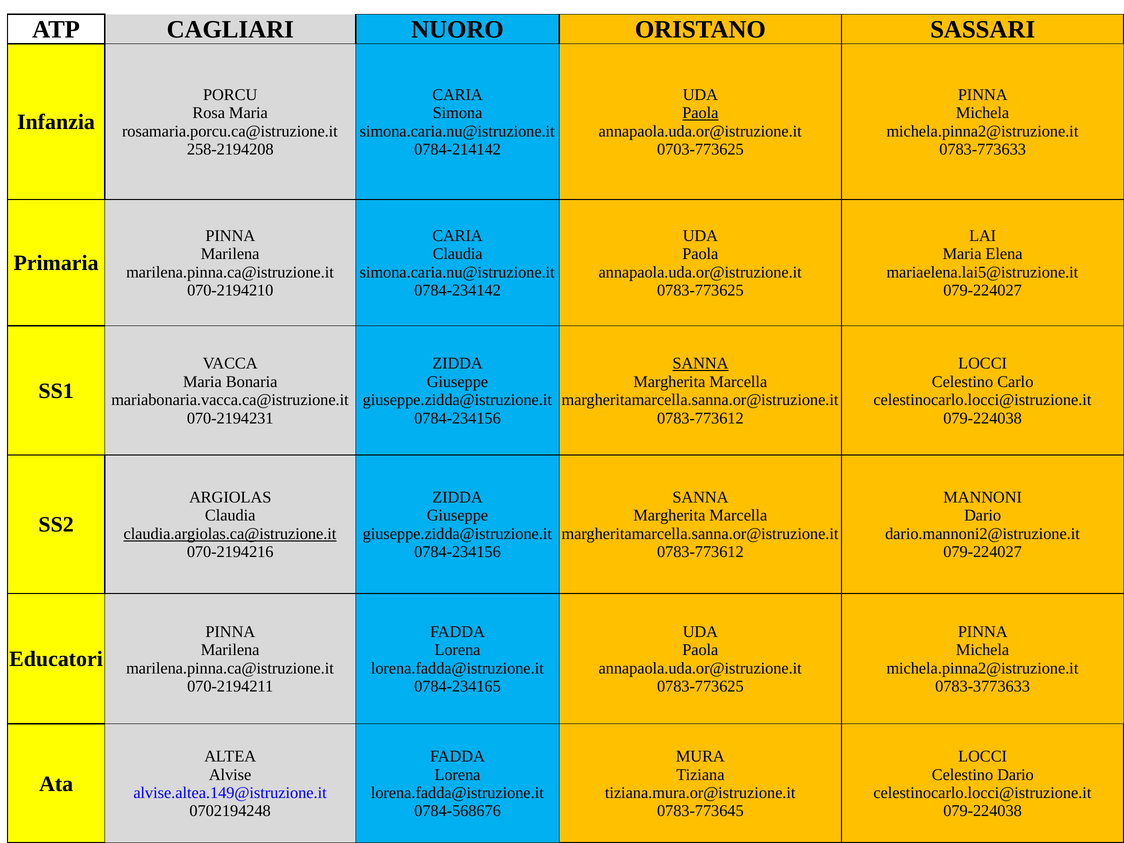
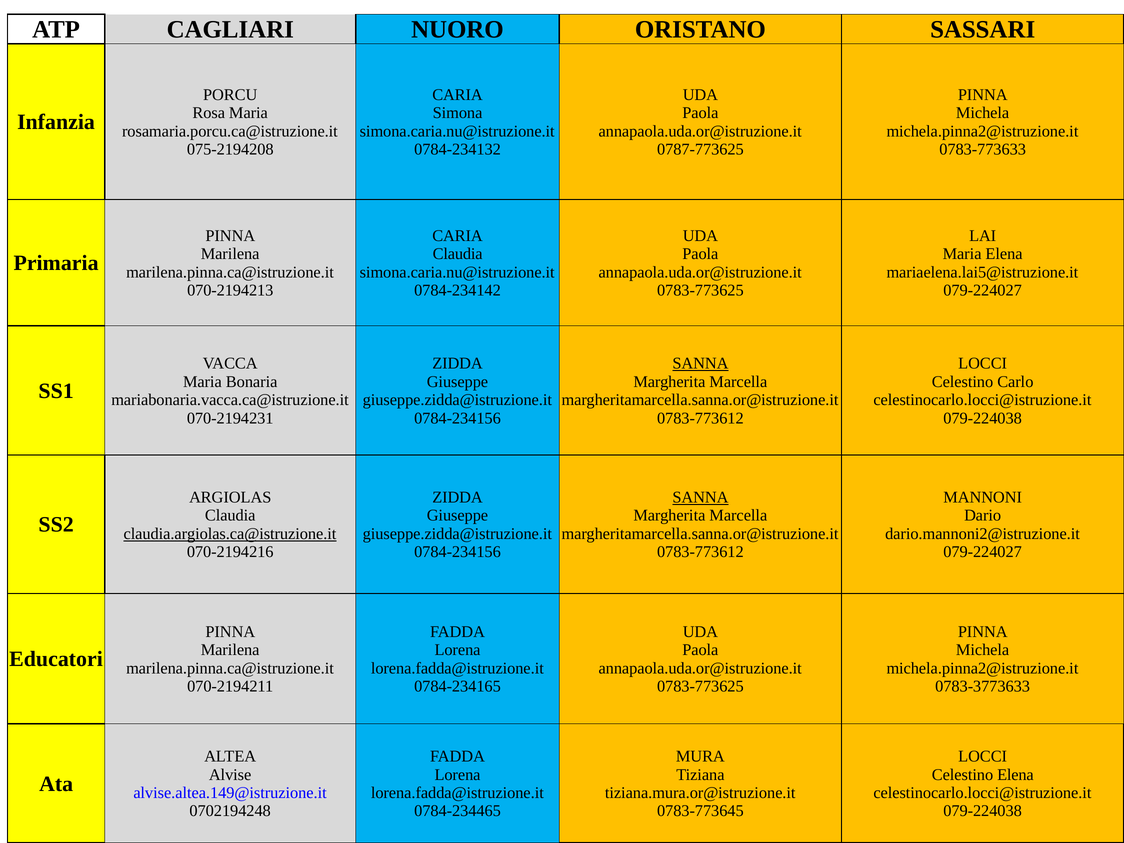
Paola at (700, 113) underline: present -> none
258-2194208: 258-2194208 -> 075-2194208
0784-214142: 0784-214142 -> 0784-234132
0703-773625: 0703-773625 -> 0787-773625
070-2194210: 070-2194210 -> 070-2194213
SANNA at (700, 497) underline: none -> present
Celestino Dario: Dario -> Elena
0784-568676: 0784-568676 -> 0784-234465
